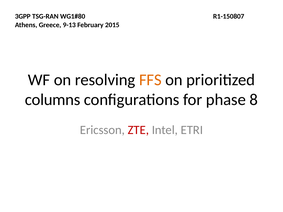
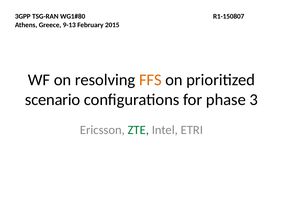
columns: columns -> scenario
8: 8 -> 3
ZTE colour: red -> green
